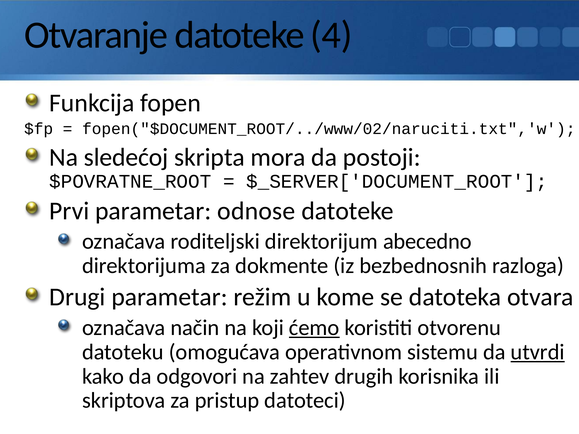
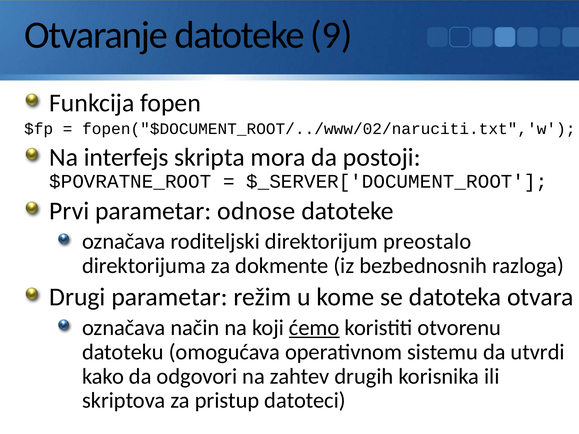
4: 4 -> 9
sledećoj: sledećoj -> interfejs
abecedno: abecedno -> preostalo
utvrdi underline: present -> none
